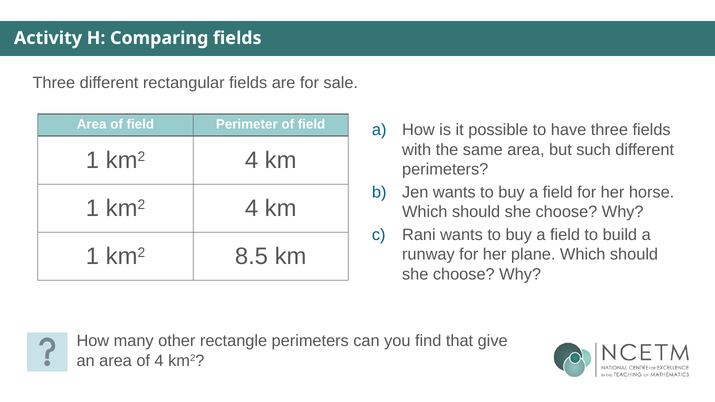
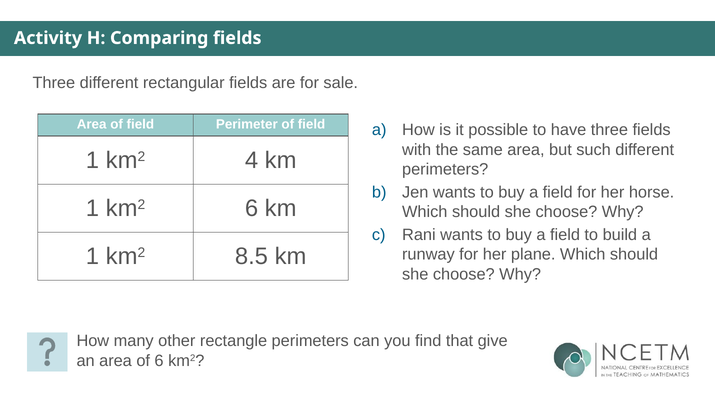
4 at (252, 209): 4 -> 6
of 4: 4 -> 6
